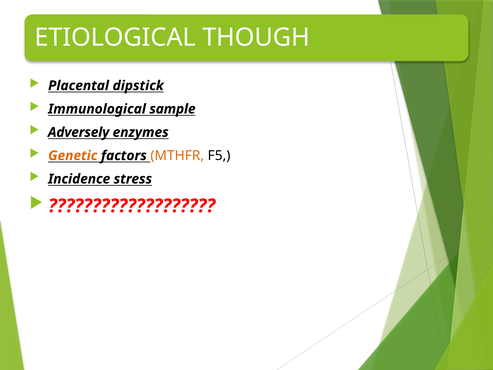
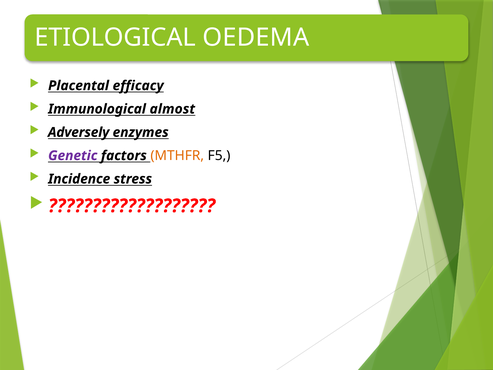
THOUGH: THOUGH -> OEDEMA
dipstick: dipstick -> efficacy
sample: sample -> almost
Genetic colour: orange -> purple
